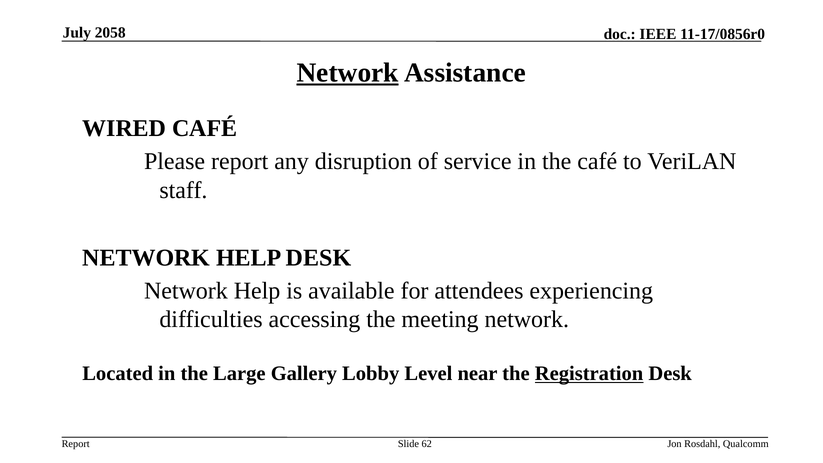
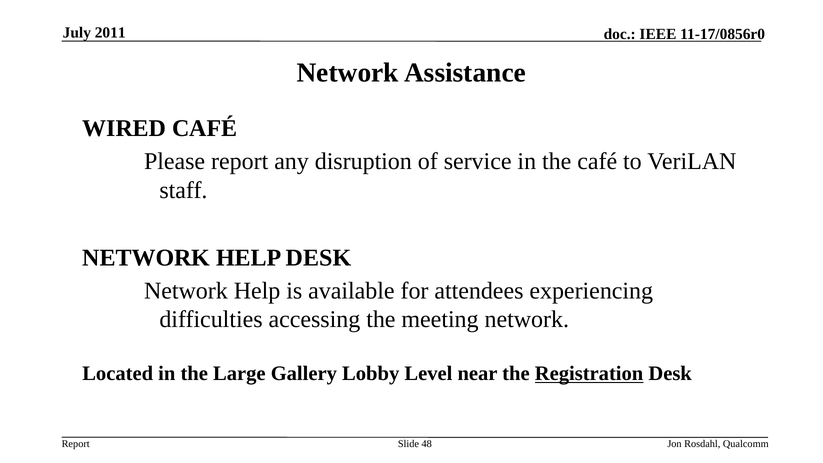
2058: 2058 -> 2011
Network at (348, 73) underline: present -> none
62: 62 -> 48
